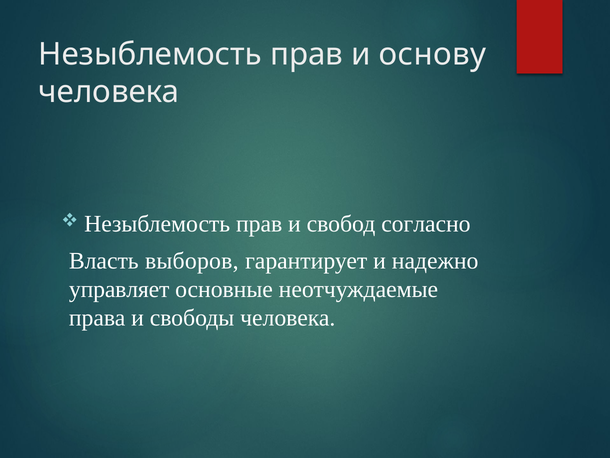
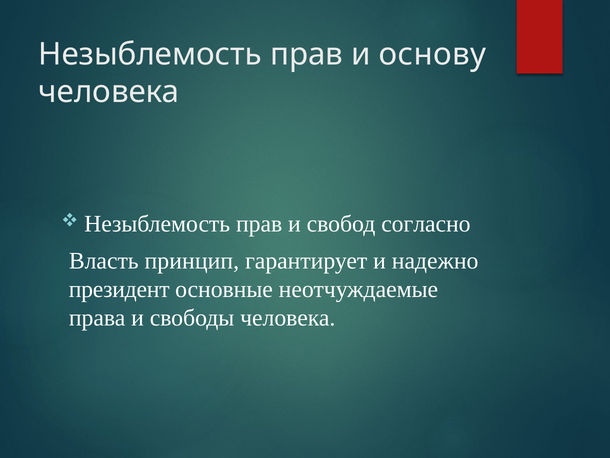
выборов: выборов -> принцип
управляет: управляет -> президент
